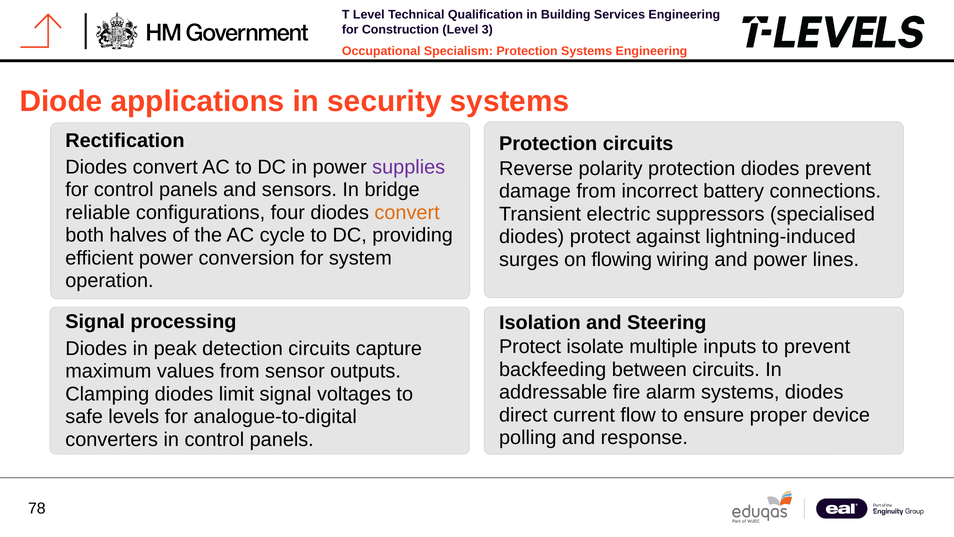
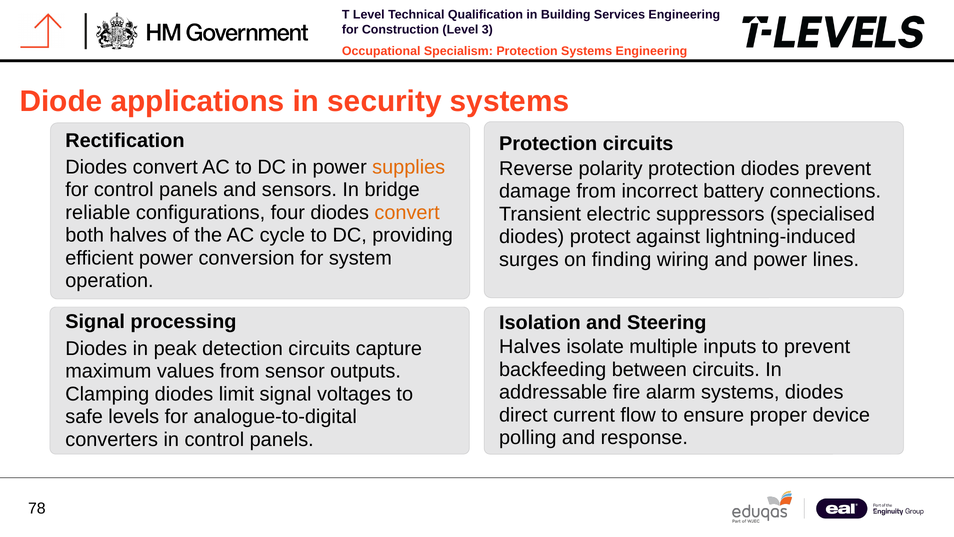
supplies colour: purple -> orange
flowing: flowing -> finding
Protect at (530, 347): Protect -> Halves
